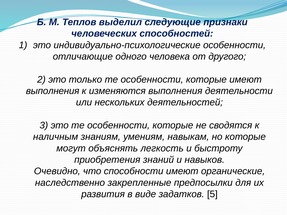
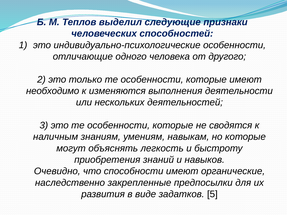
выполнения at (53, 91): выполнения -> необходимо
